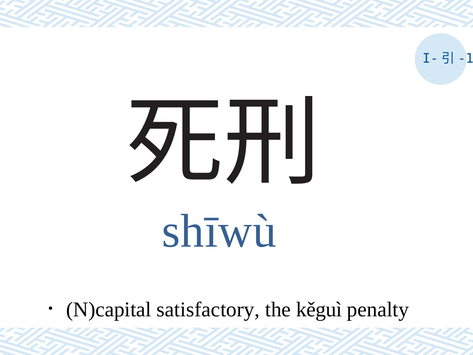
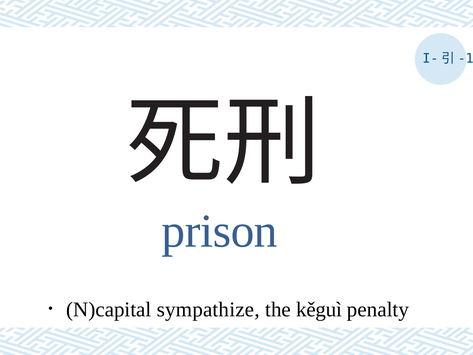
shīwù: shīwù -> prison
satisfactory: satisfactory -> sympathize
